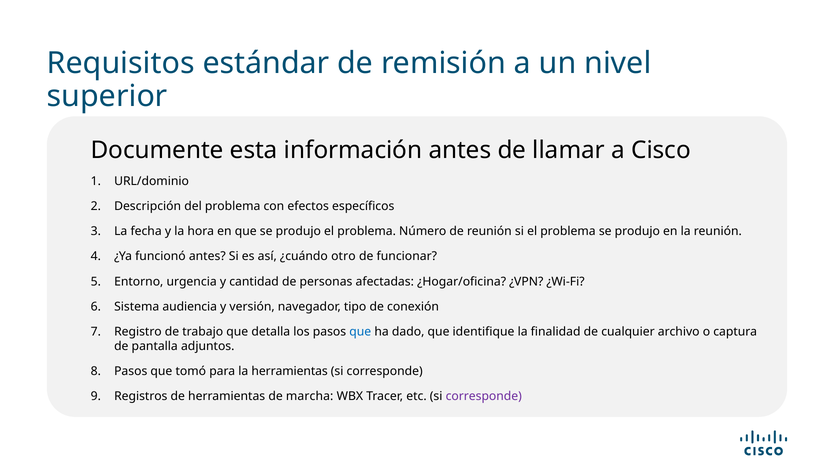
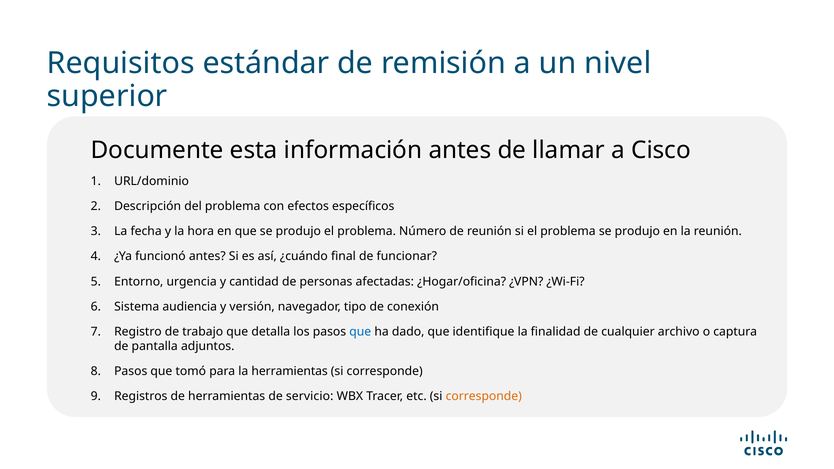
otro: otro -> final
marcha: marcha -> servicio
corresponde at (484, 396) colour: purple -> orange
